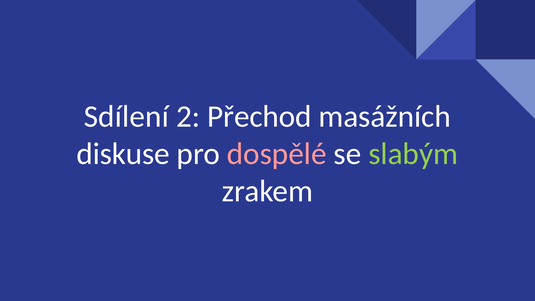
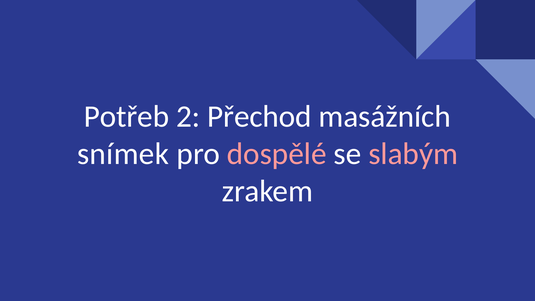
Sdílení: Sdílení -> Potřeb
diskuse: diskuse -> snímek
slabým colour: light green -> pink
